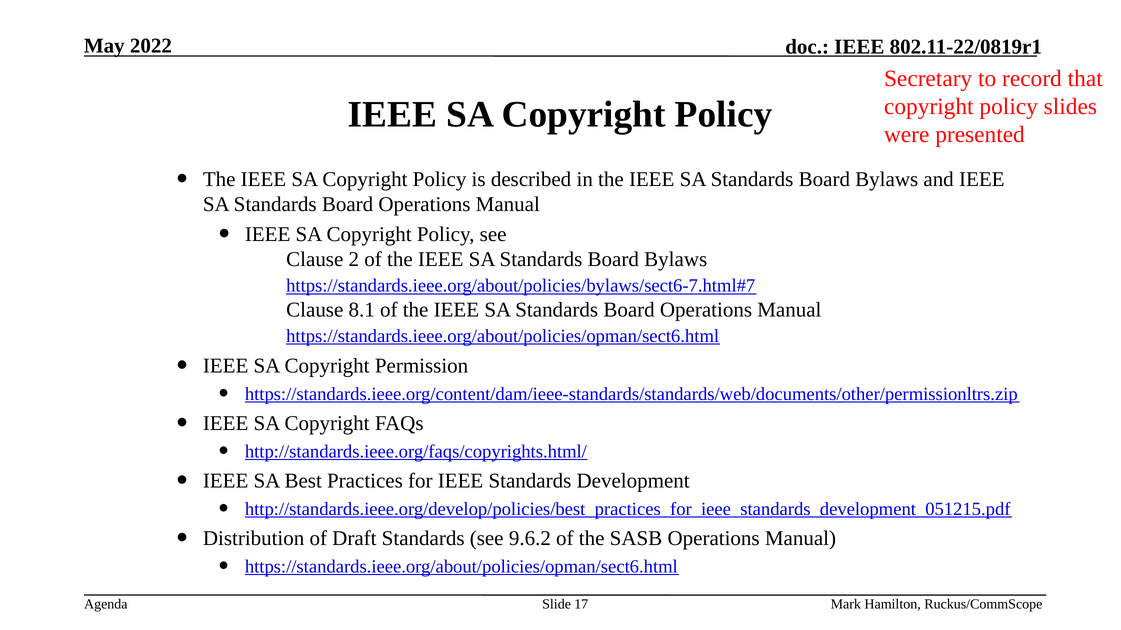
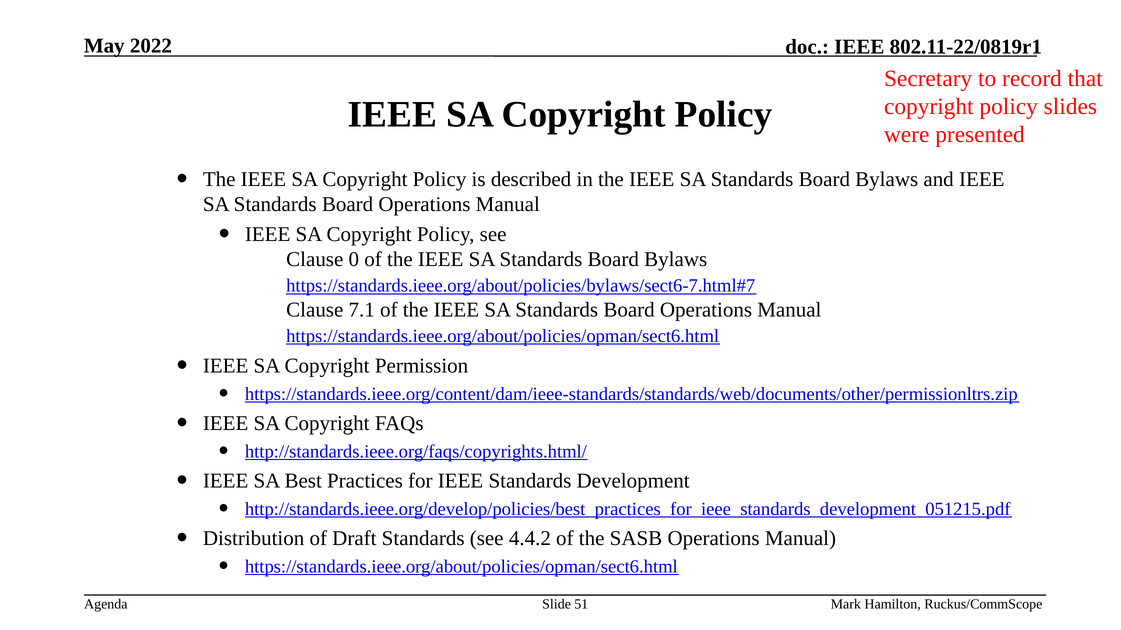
2: 2 -> 0
8.1: 8.1 -> 7.1
9.6.2: 9.6.2 -> 4.4.2
17: 17 -> 51
